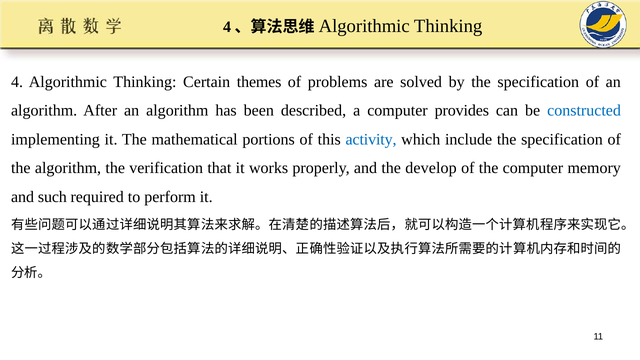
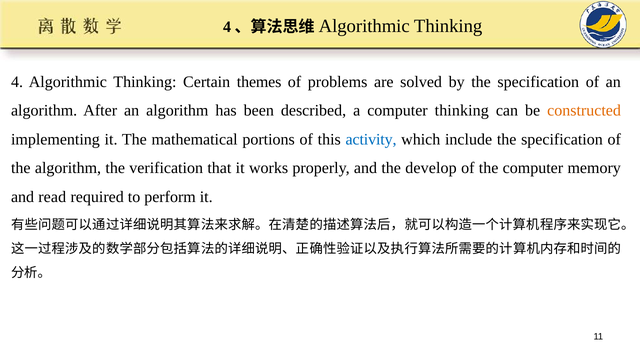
computer provides: provides -> thinking
constructed colour: blue -> orange
such: such -> read
